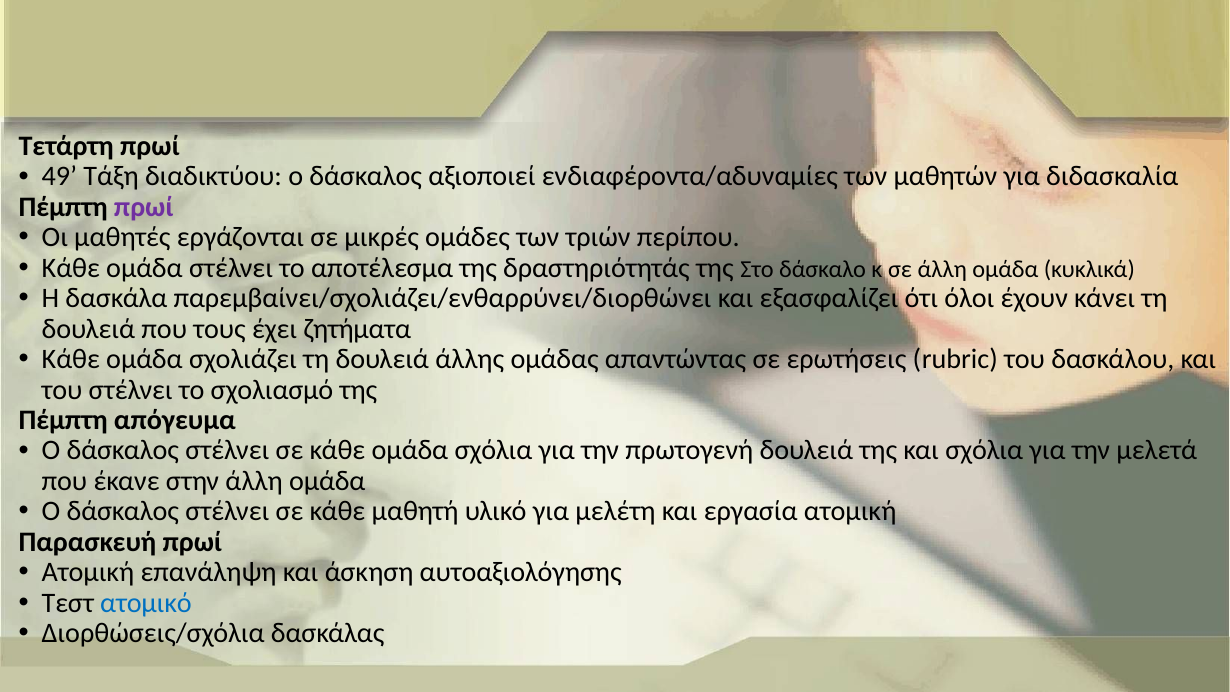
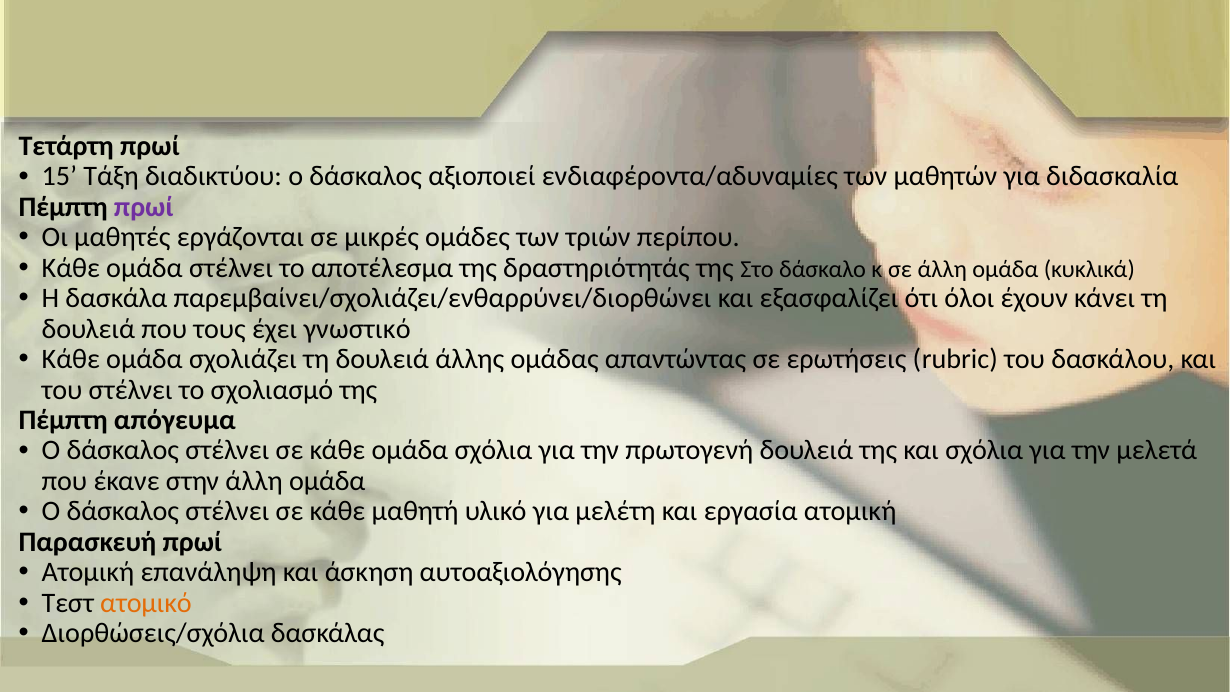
49: 49 -> 15
ζητήματα: ζητήματα -> γνωστικό
ατομικό colour: blue -> orange
